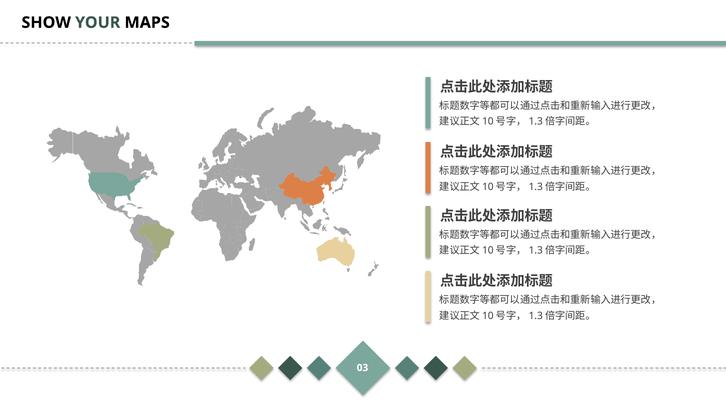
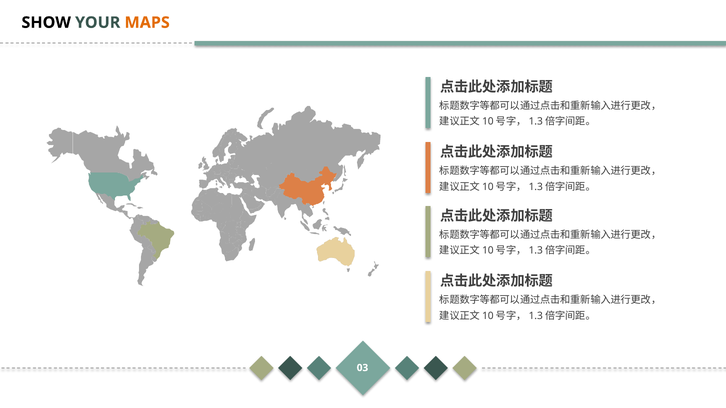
MAPS colour: black -> orange
